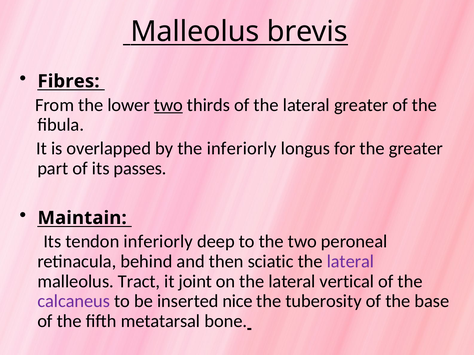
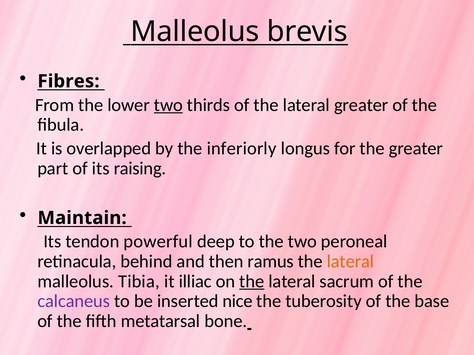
passes: passes -> raising
tendon inferiorly: inferiorly -> powerful
sciatic: sciatic -> ramus
lateral at (350, 262) colour: purple -> orange
Tract: Tract -> Tibia
joint: joint -> illiac
the at (252, 282) underline: none -> present
vertical: vertical -> sacrum
